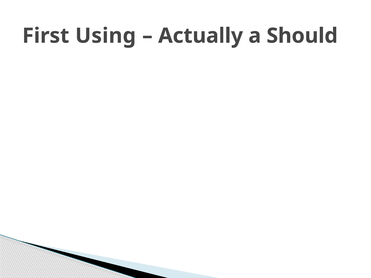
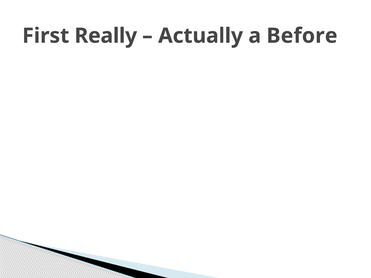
Using: Using -> Really
Should: Should -> Before
